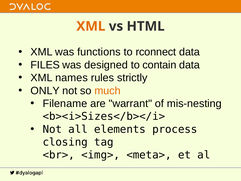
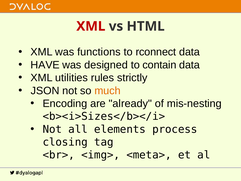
XML at (91, 26) colour: orange -> red
FILES: FILES -> HAVE
names: names -> utilities
ONLY: ONLY -> JSON
Filename: Filename -> Encoding
warrant: warrant -> already
